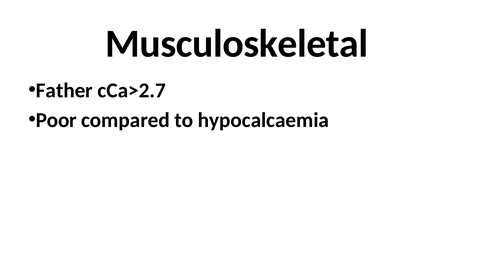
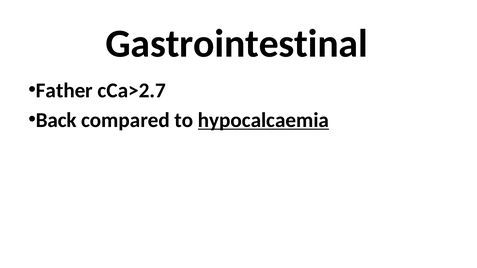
Musculoskeletal: Musculoskeletal -> Gastrointestinal
Poor: Poor -> Back
hypocalcaemia underline: none -> present
